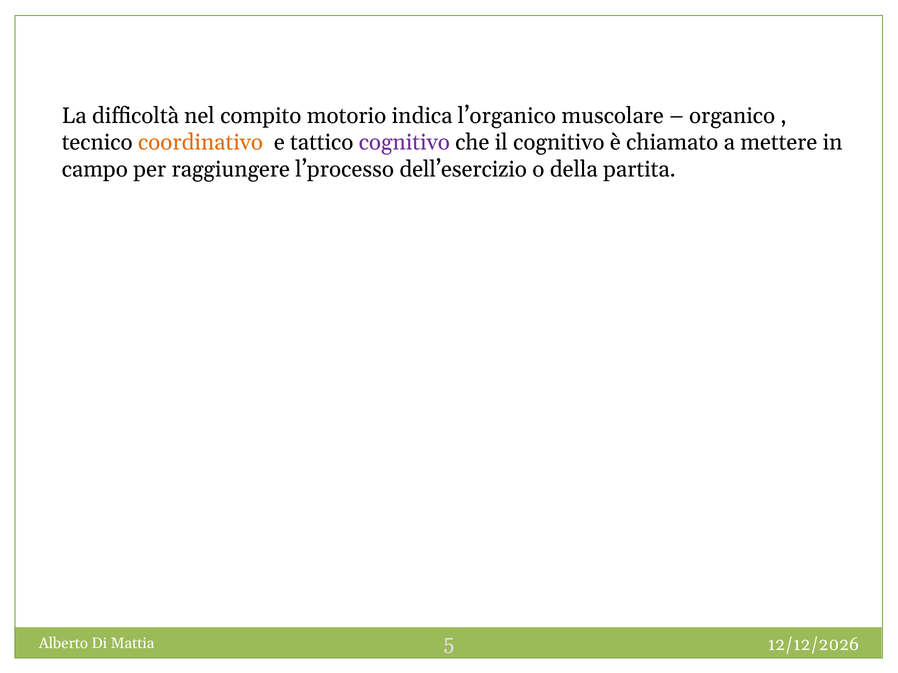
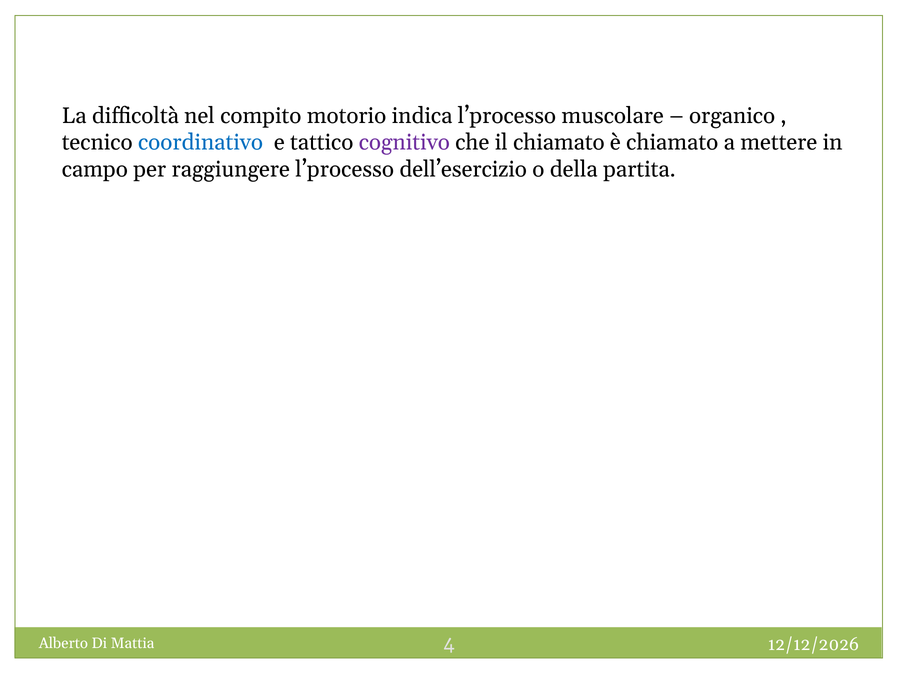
indica l’organico: l’organico -> l’processo
coordinativo colour: orange -> blue
il cognitivo: cognitivo -> chiamato
5: 5 -> 4
